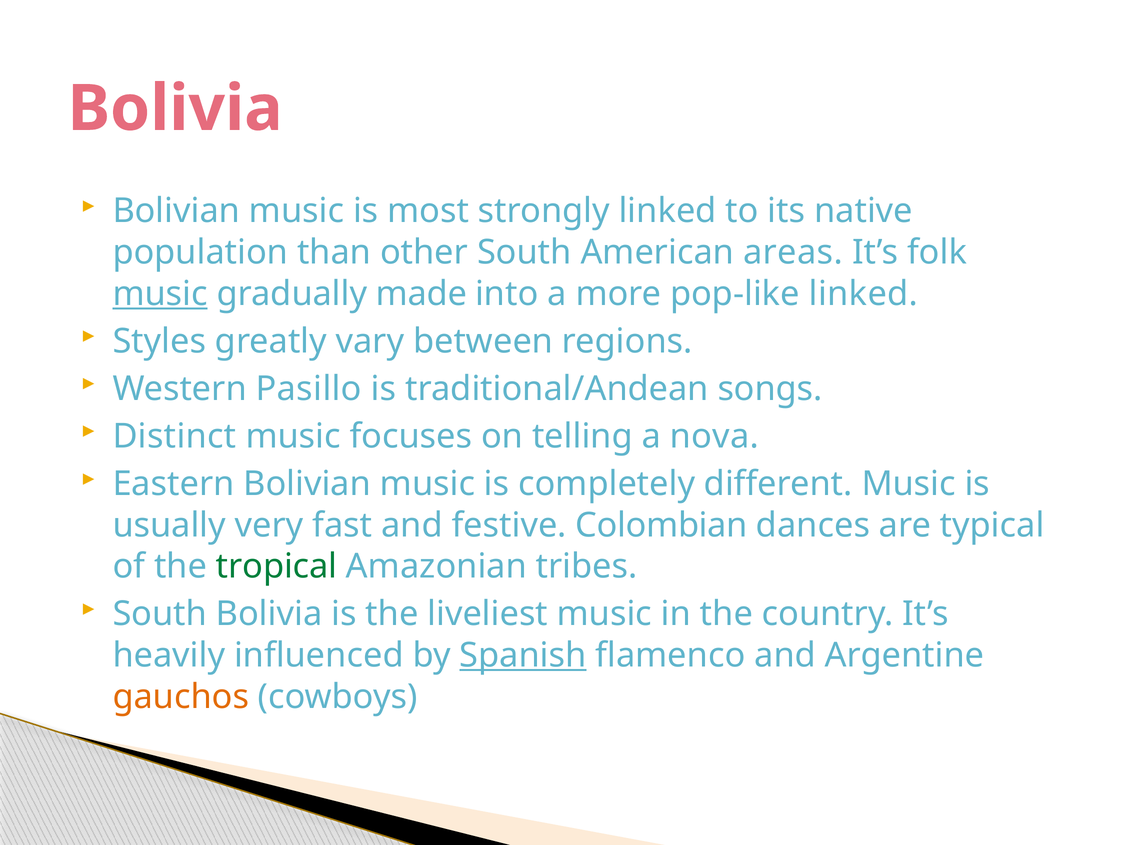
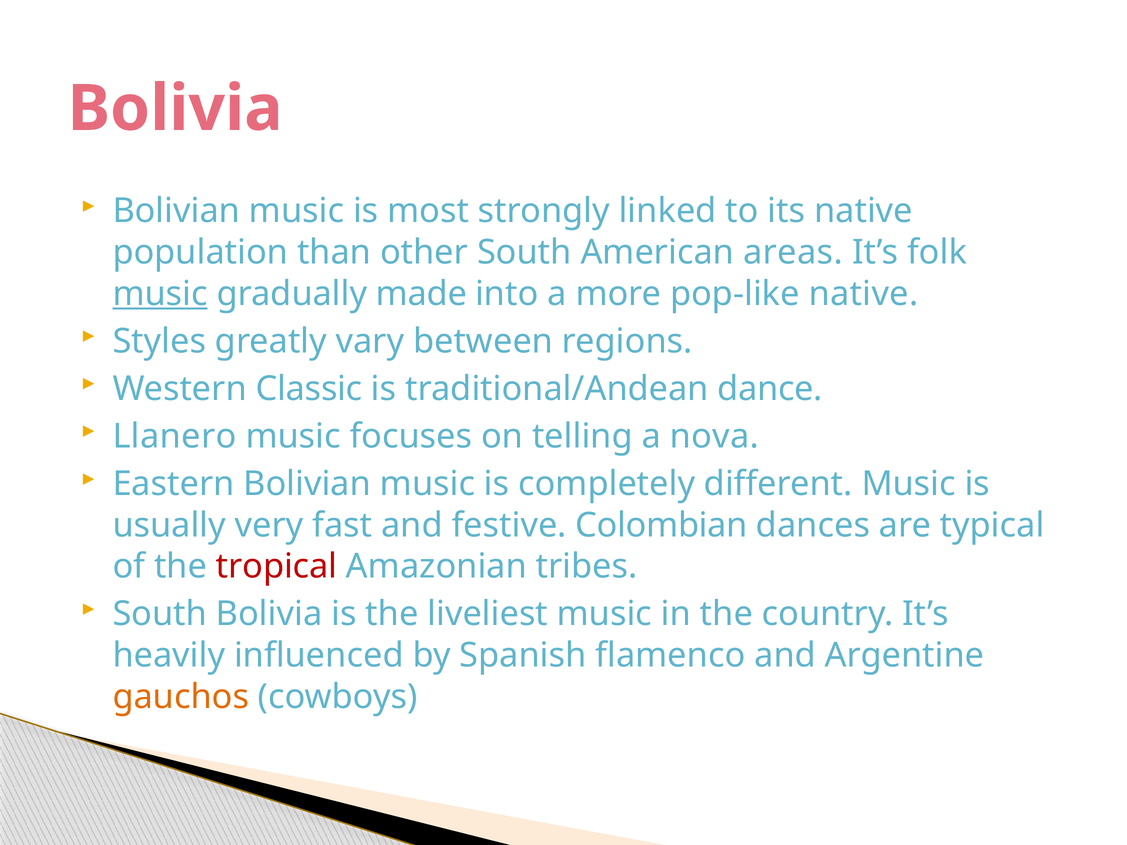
pop-like linked: linked -> native
Pasillo: Pasillo -> Classic
songs: songs -> dance
Distinct: Distinct -> Llanero
tropical colour: green -> red
Spanish underline: present -> none
